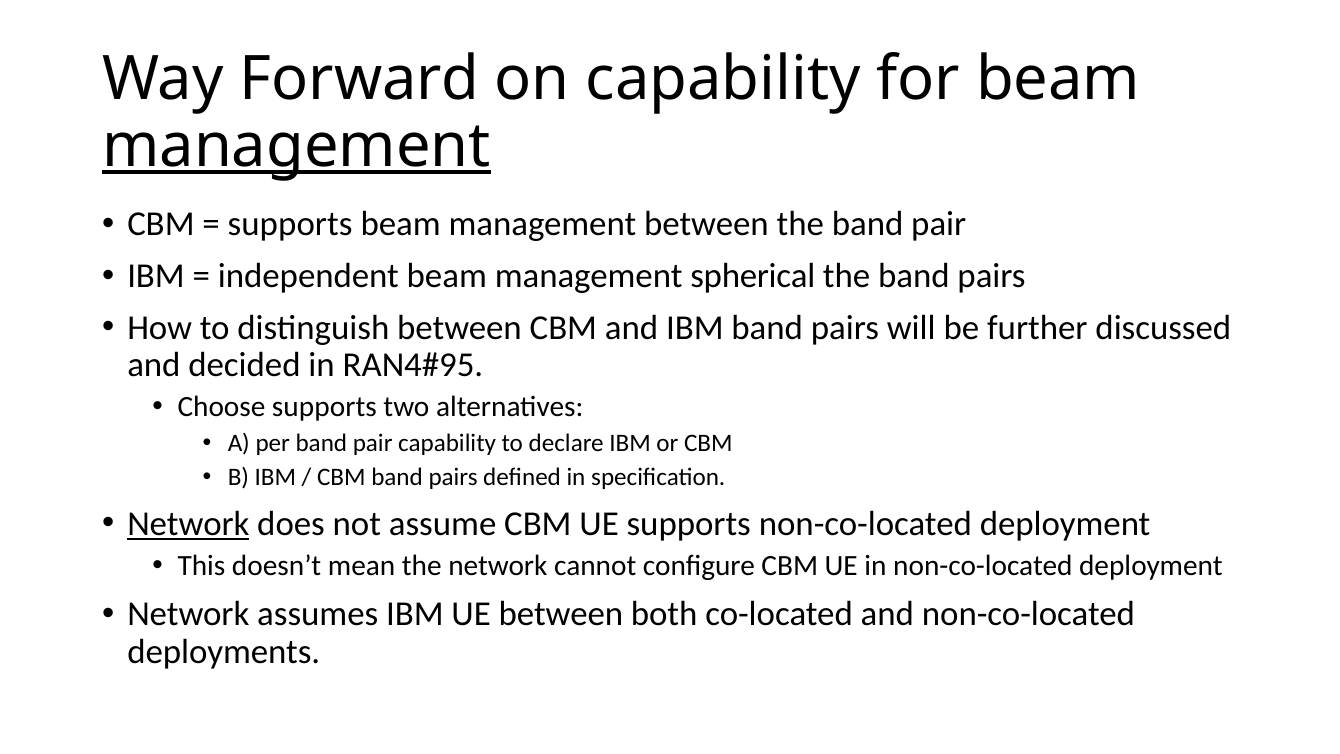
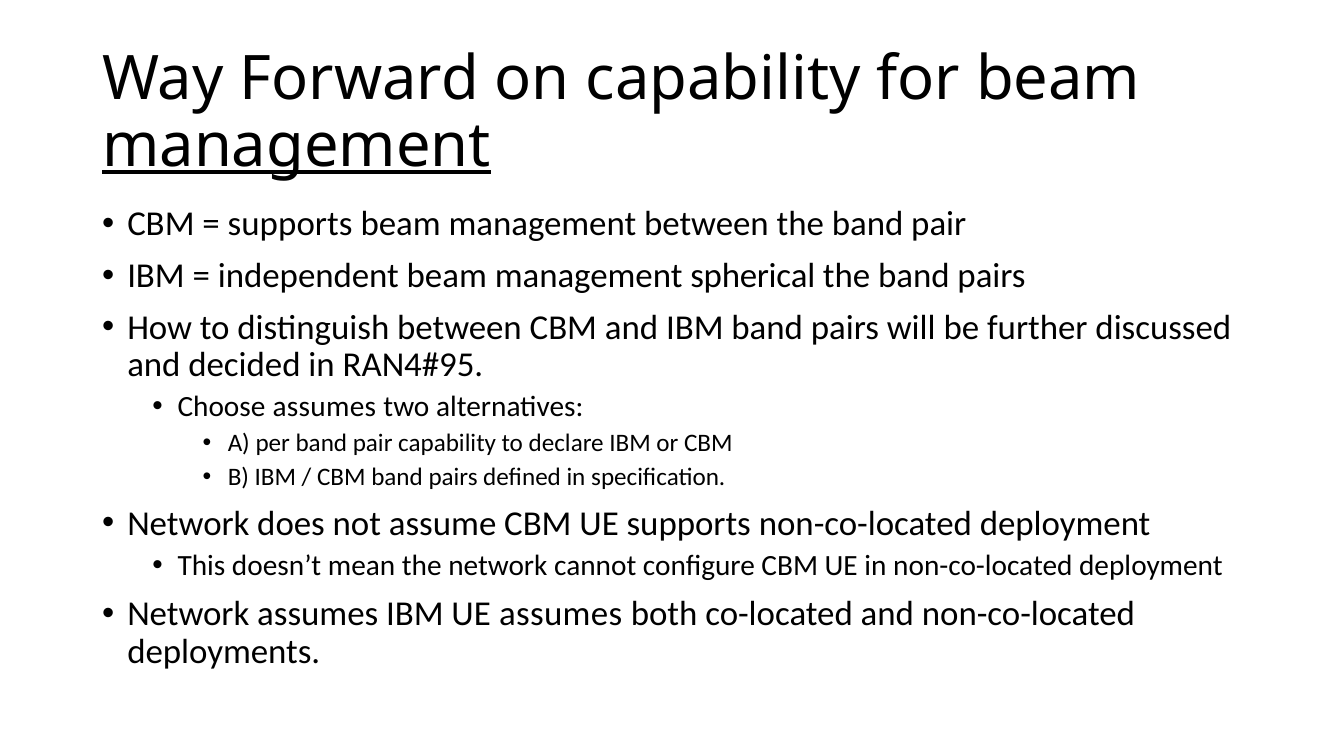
Choose supports: supports -> assumes
Network at (188, 524) underline: present -> none
UE between: between -> assumes
